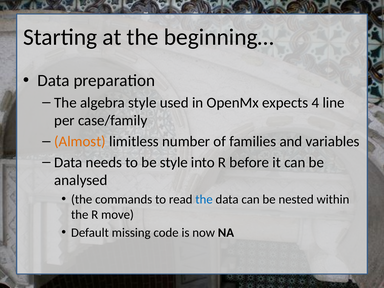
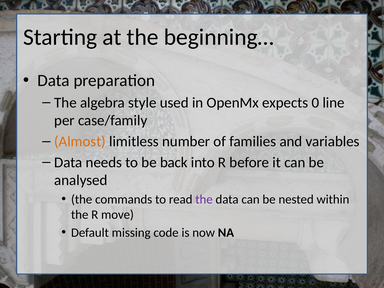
4: 4 -> 0
be style: style -> back
the at (204, 199) colour: blue -> purple
